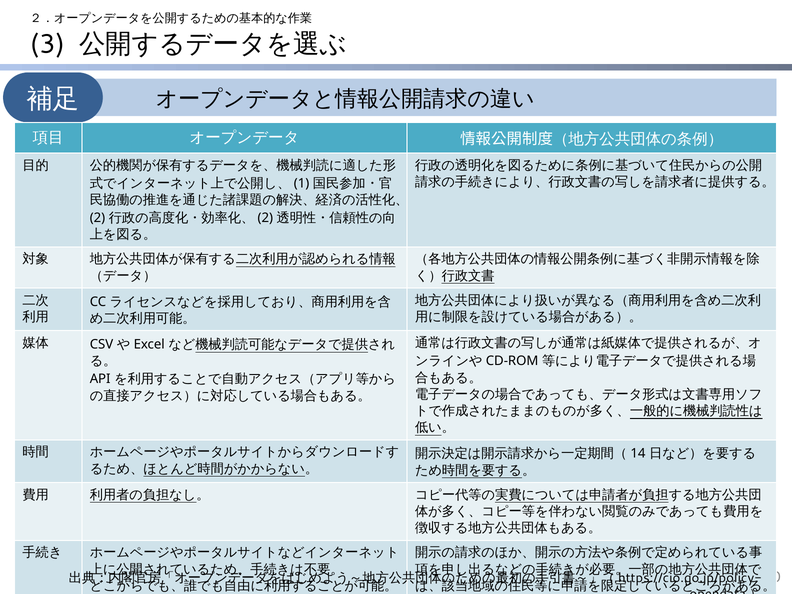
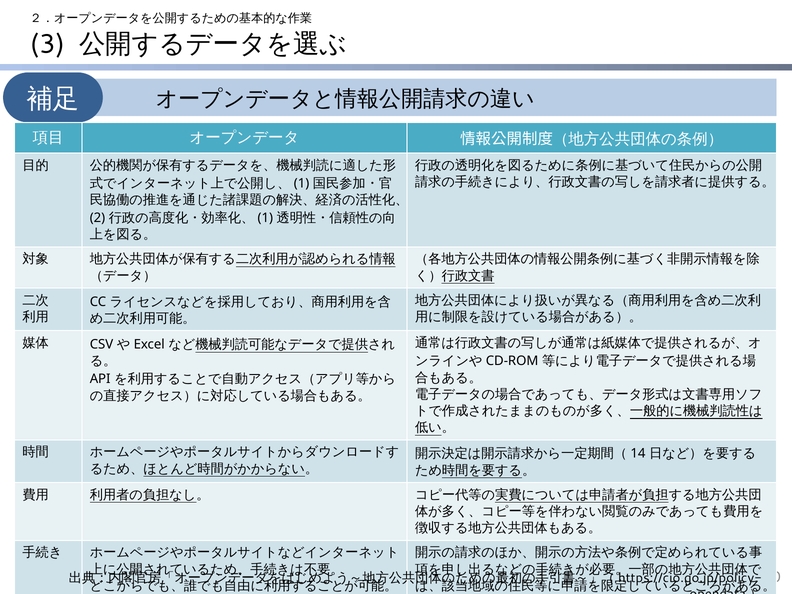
2 at (265, 218): 2 -> 1
